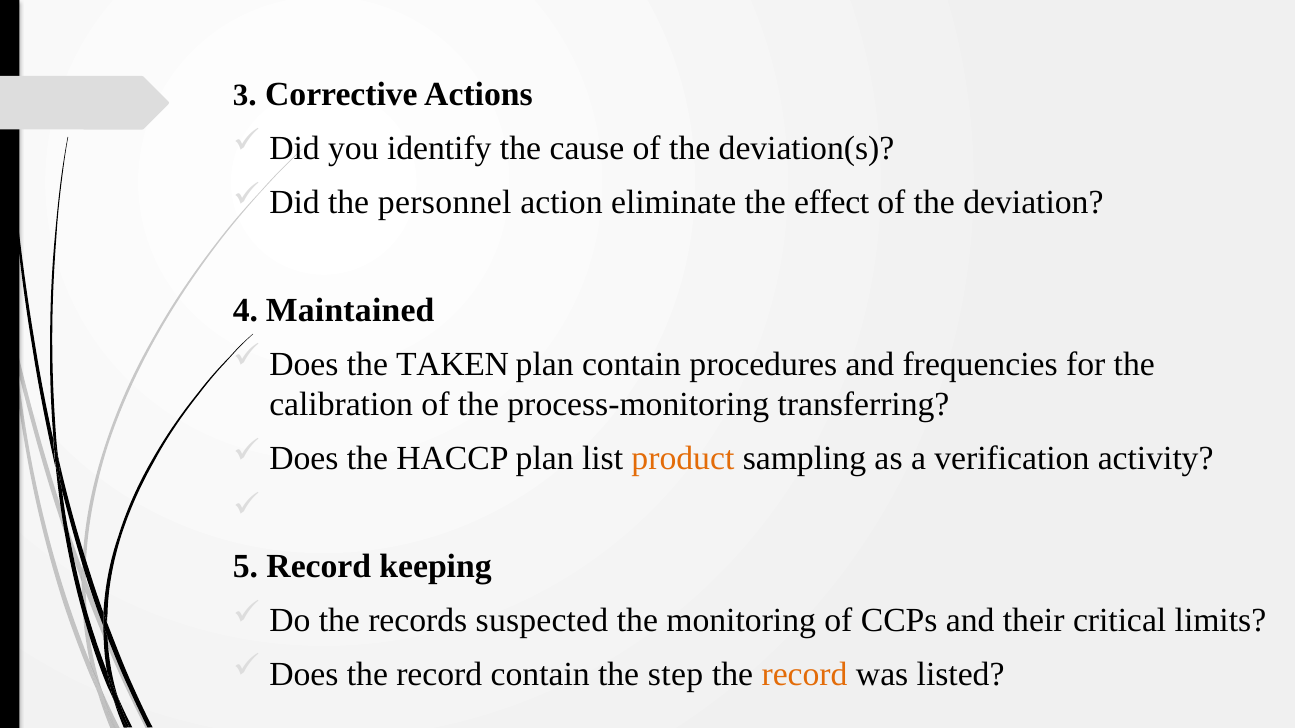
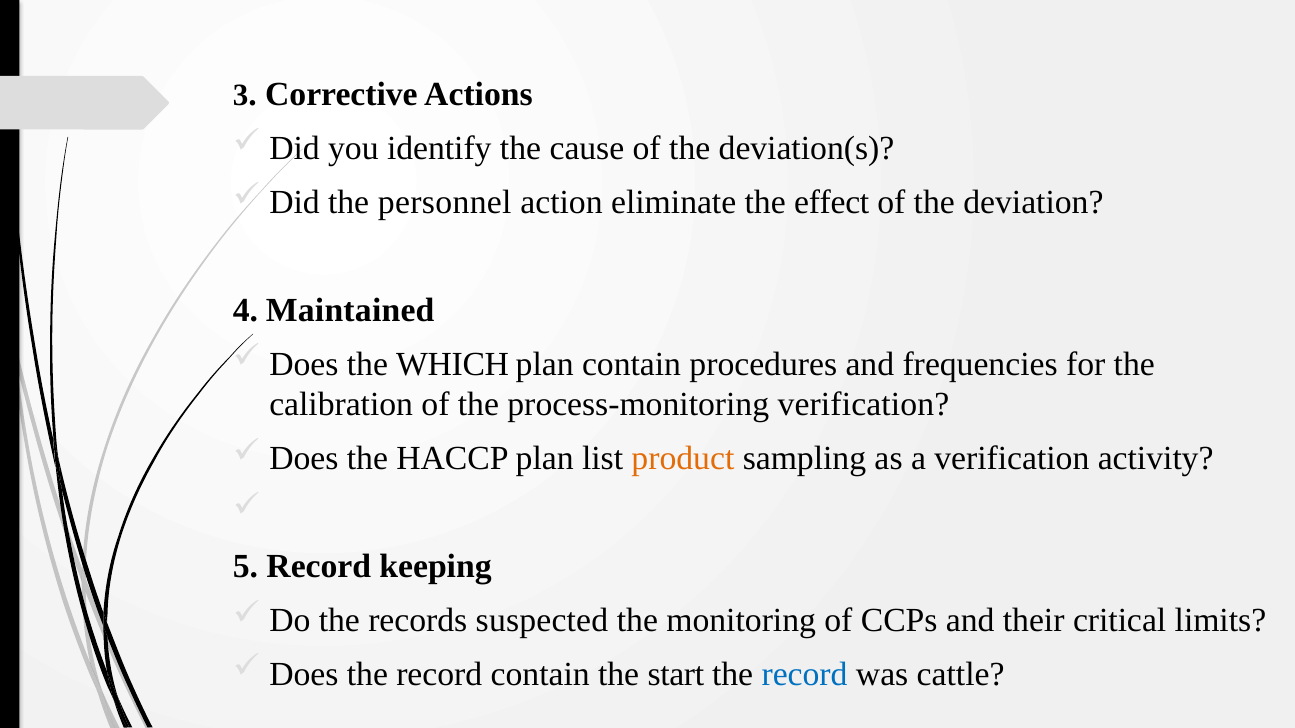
TAKEN: TAKEN -> WHICH
process-monitoring transferring: transferring -> verification
step: step -> start
record at (805, 675) colour: orange -> blue
listed: listed -> cattle
